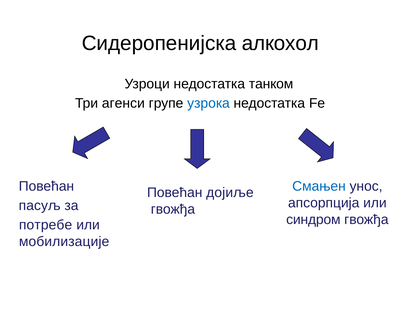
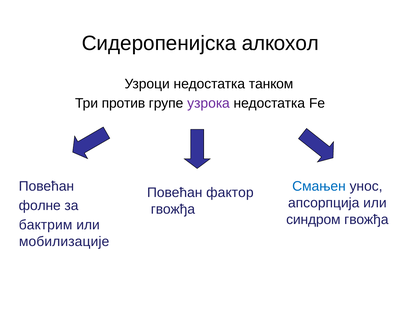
агенси: агенси -> против
узрока colour: blue -> purple
дојиље: дојиље -> фактор
пасуљ: пасуљ -> фолне
пoтрeбe: пoтрeбe -> бактрим
